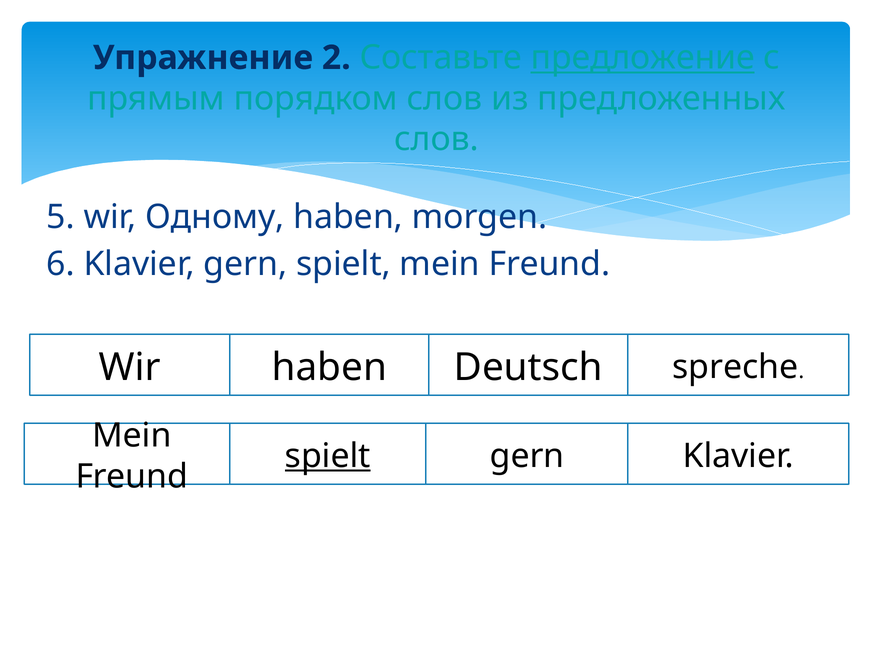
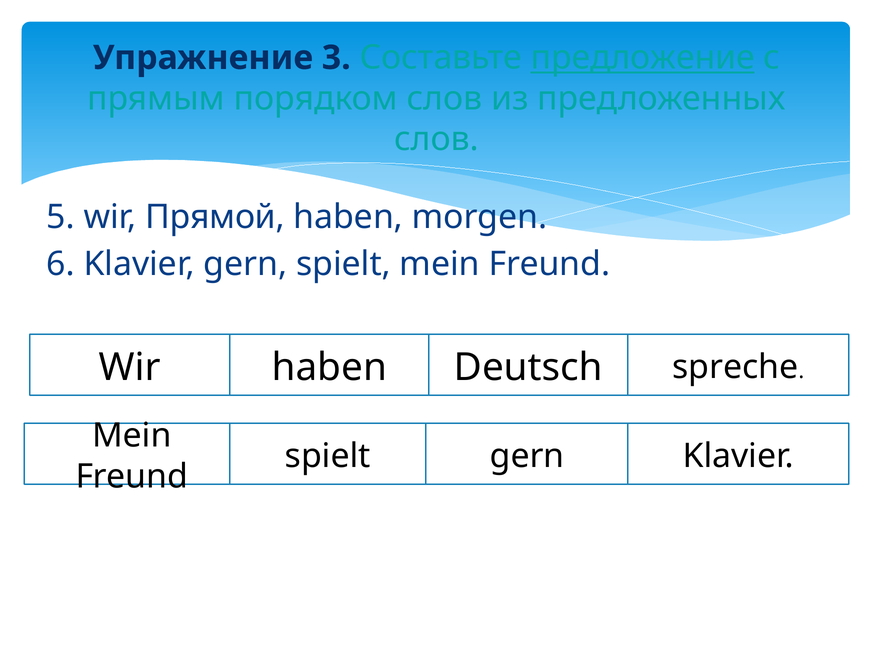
2: 2 -> 3
Одному: Одному -> Прямой
spielt at (328, 456) underline: present -> none
